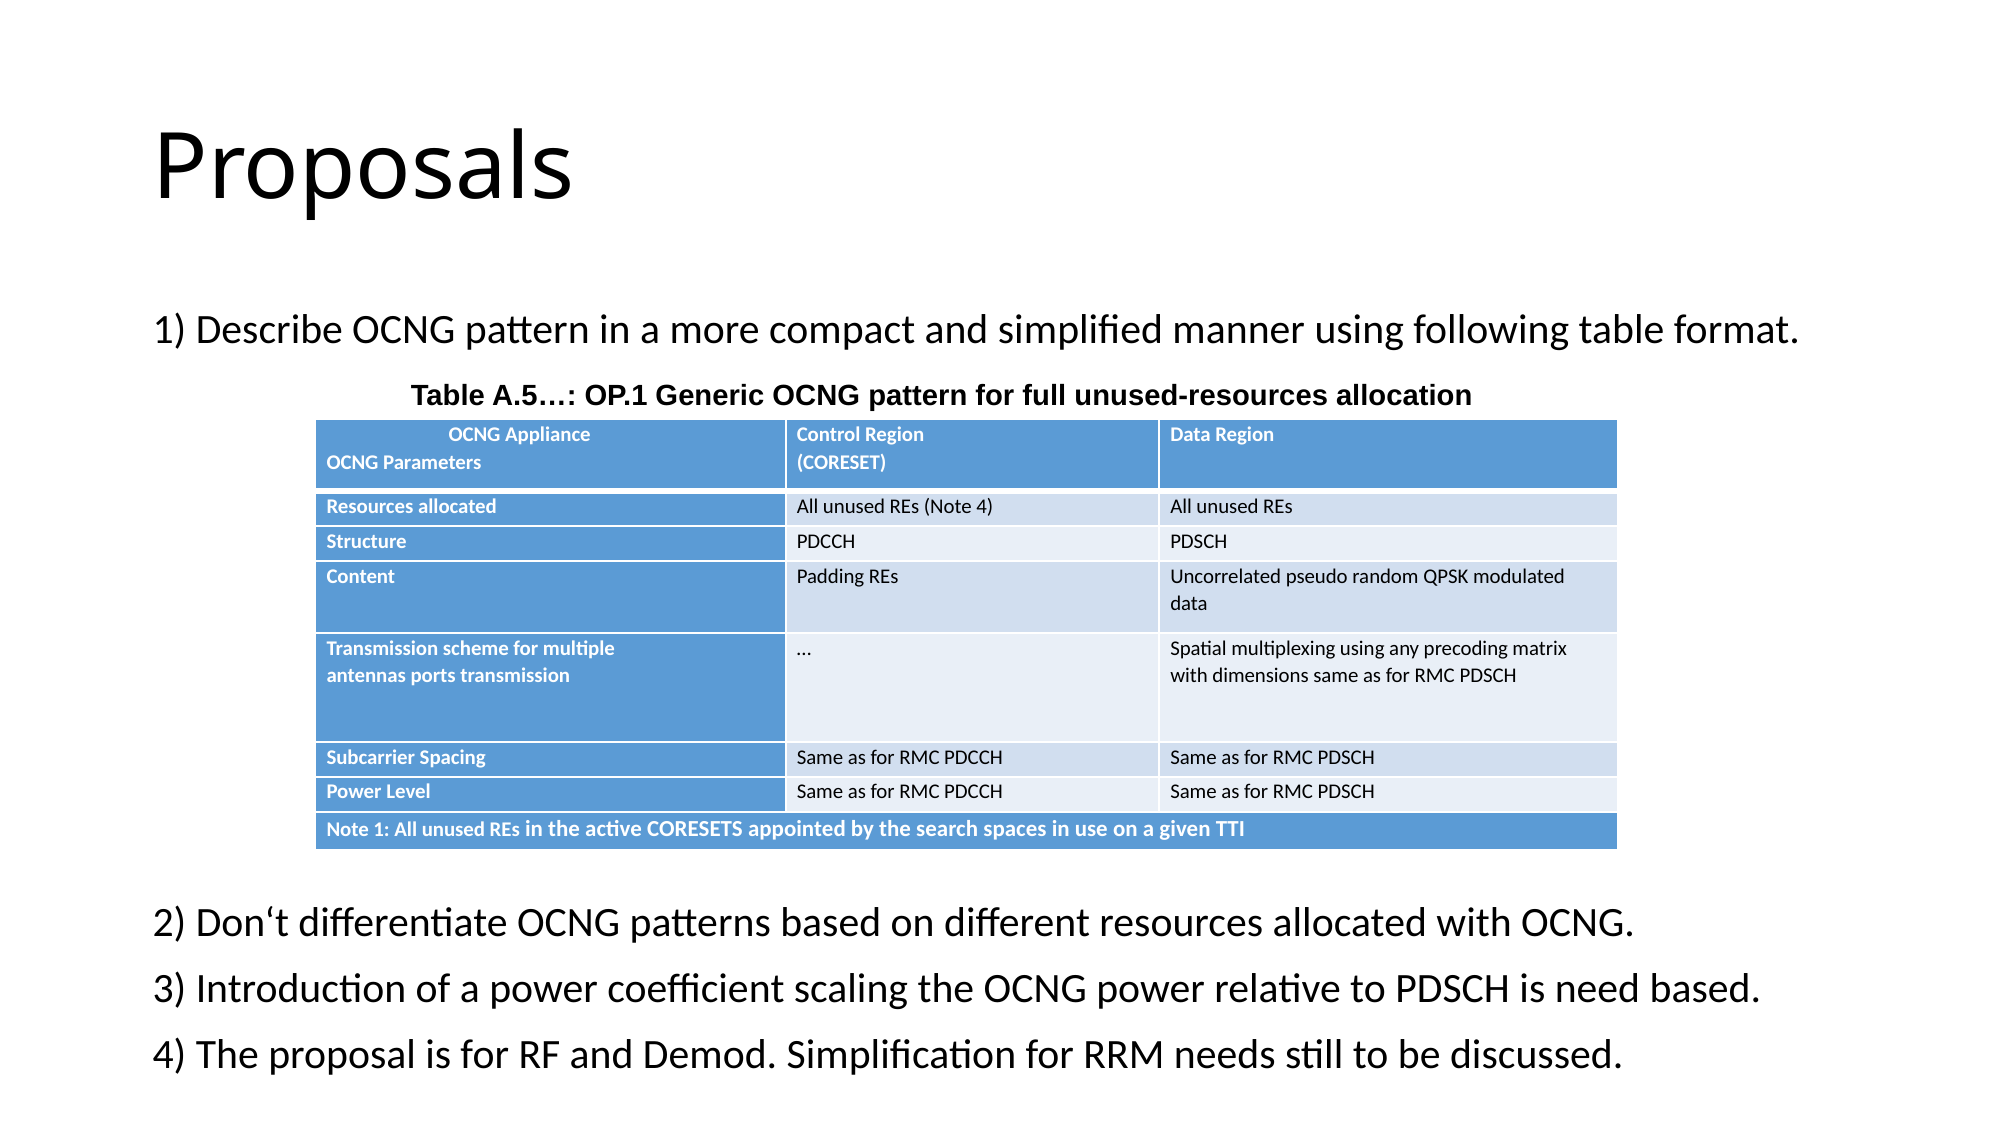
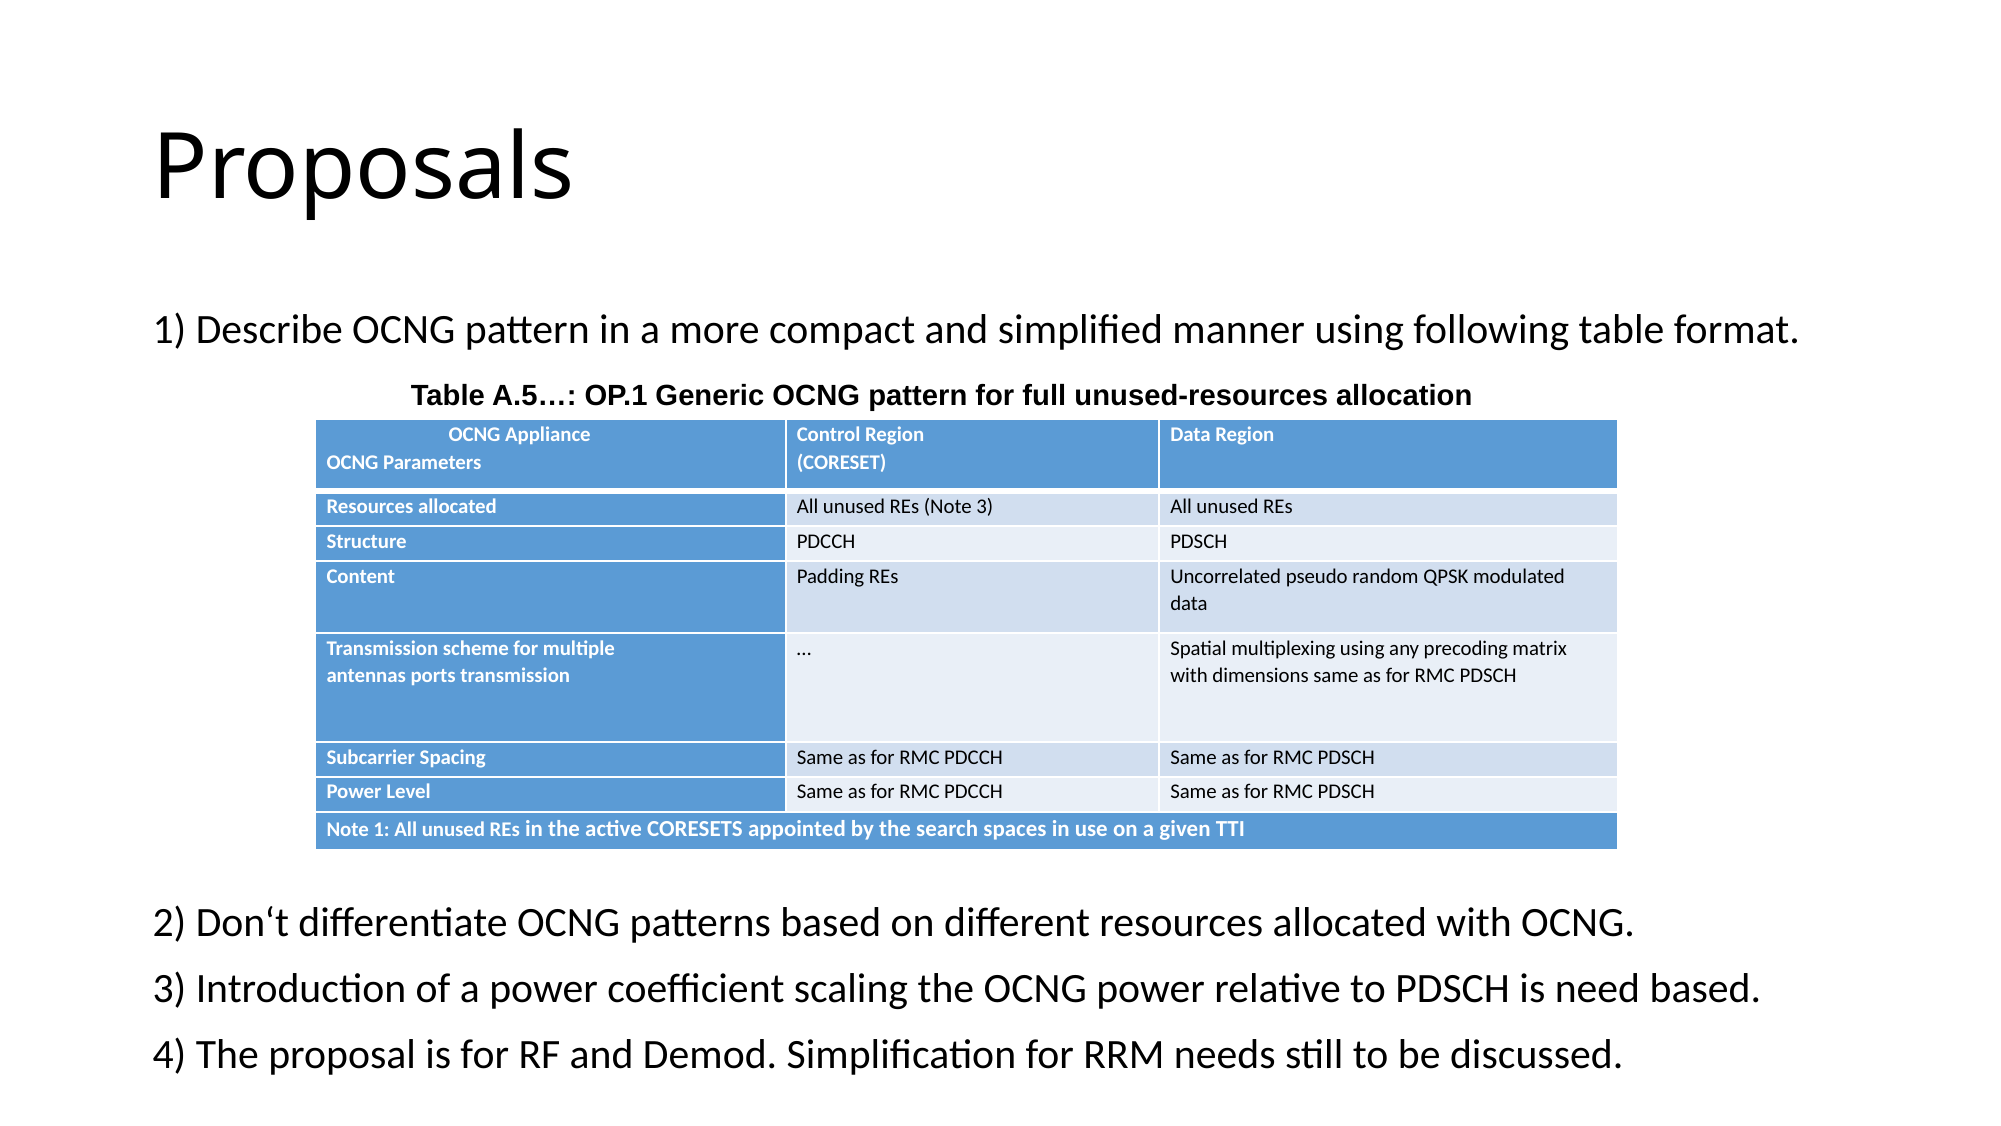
Note 4: 4 -> 3
